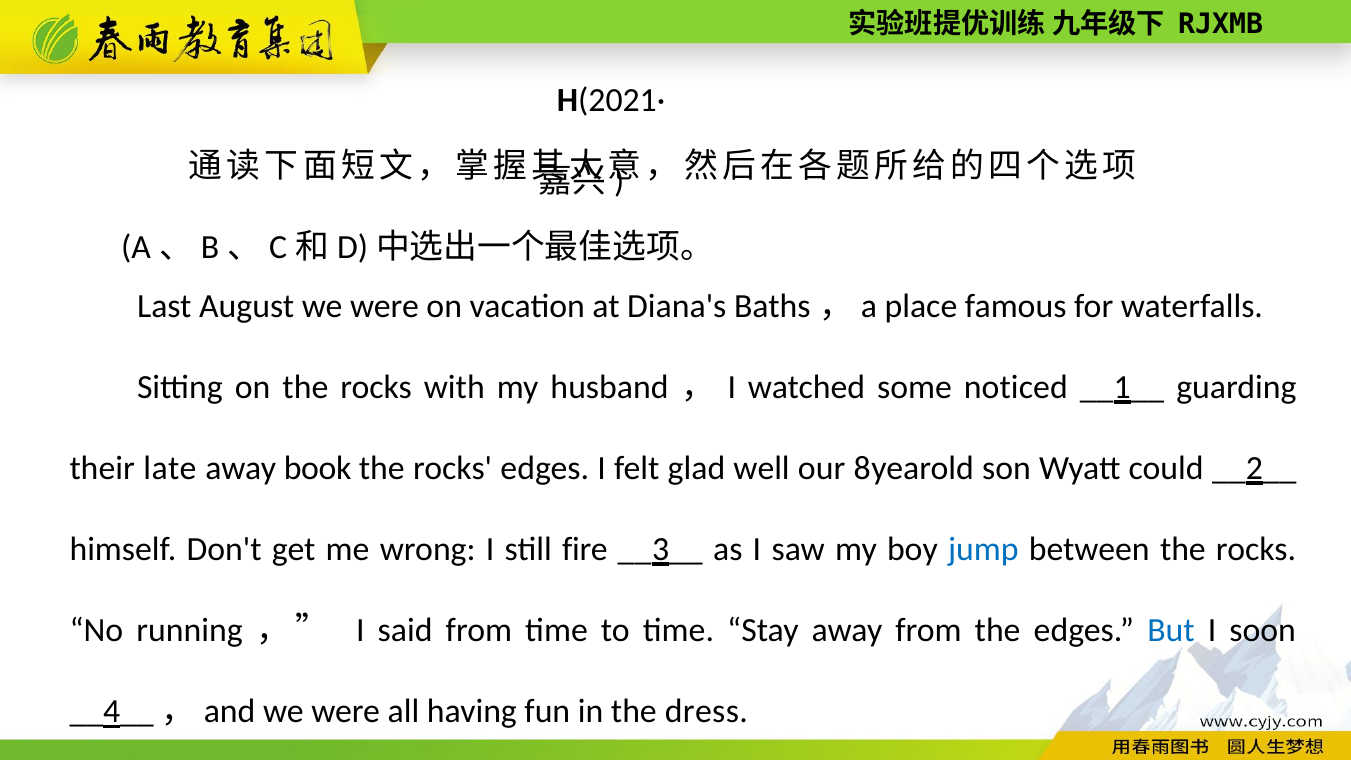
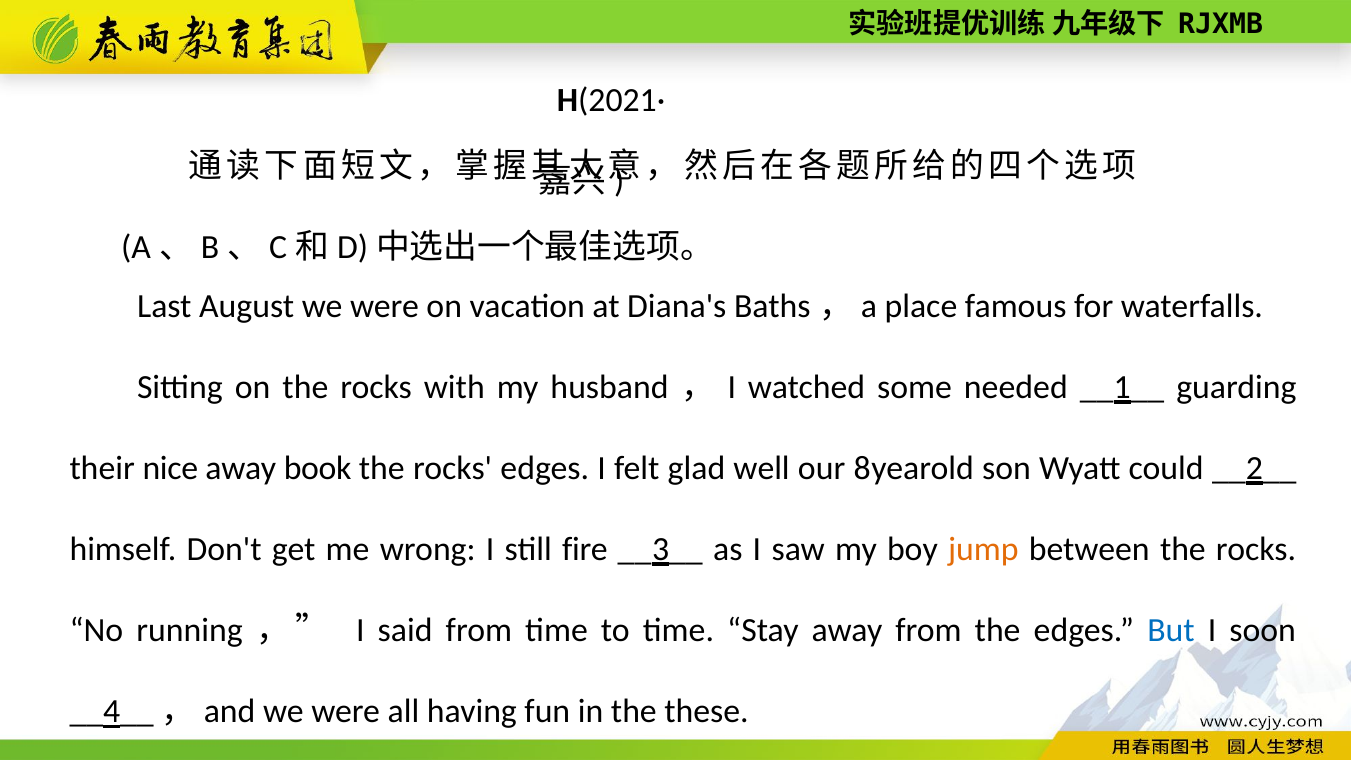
noticed: noticed -> needed
late: late -> nice
jump colour: blue -> orange
dress: dress -> these
